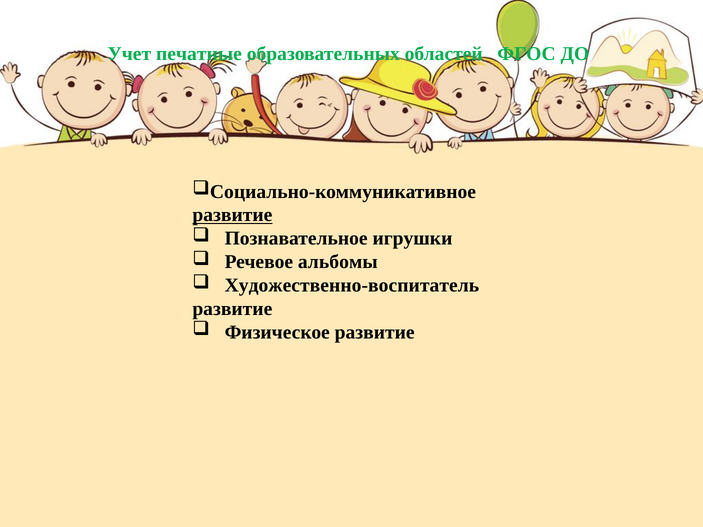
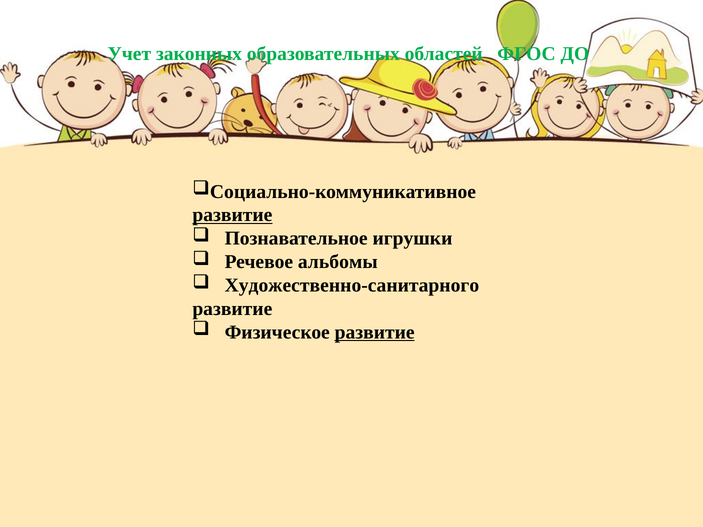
печатные: печатные -> законных
Художественно-воспитатель: Художественно-воспитатель -> Художественно-санитарного
развитие at (375, 332) underline: none -> present
